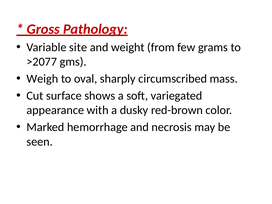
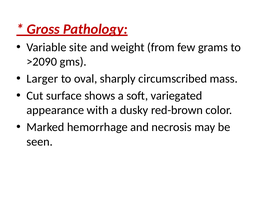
>2077: >2077 -> >2090
Weigh: Weigh -> Larger
